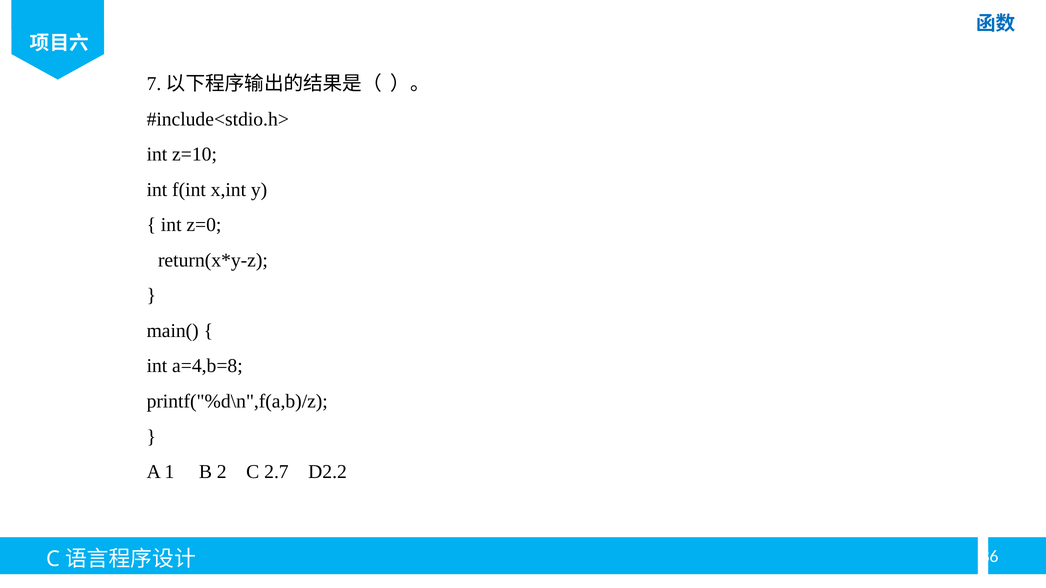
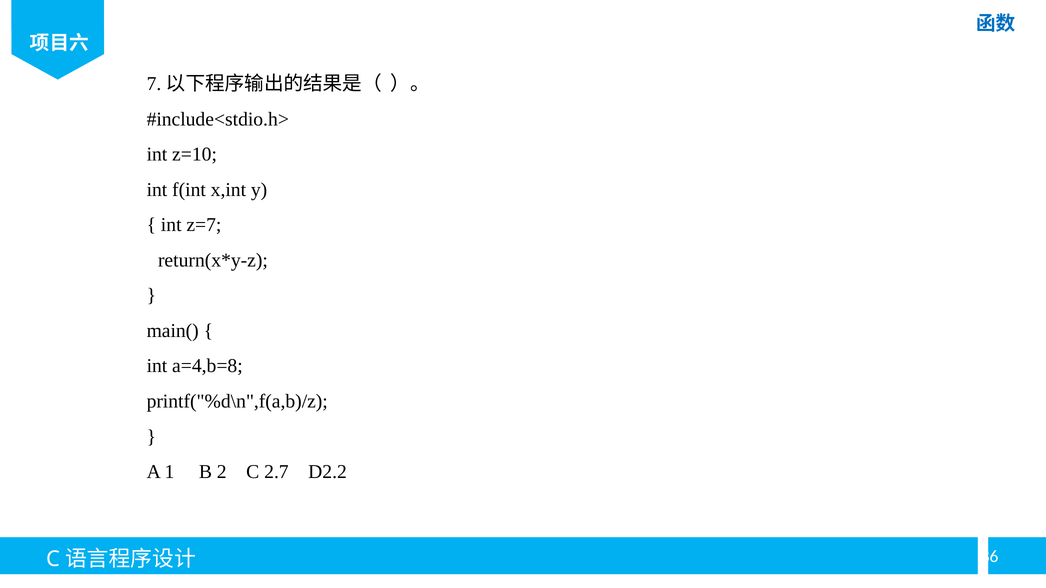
z=0: z=0 -> z=7
